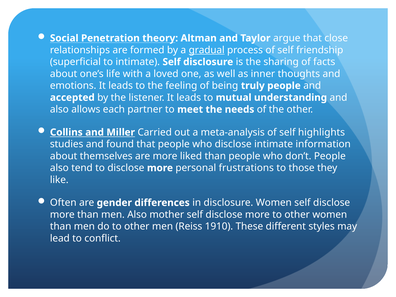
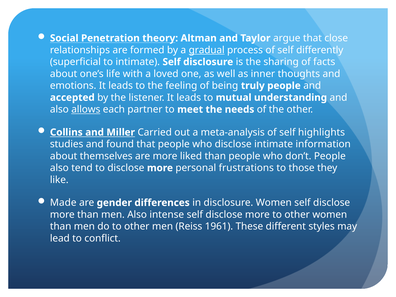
friendship: friendship -> differently
allows underline: none -> present
Often: Often -> Made
mother: mother -> intense
1910: 1910 -> 1961
